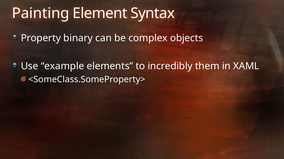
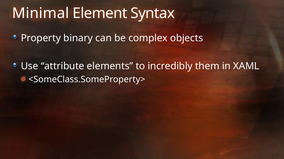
Painting: Painting -> Minimal
example: example -> attribute
